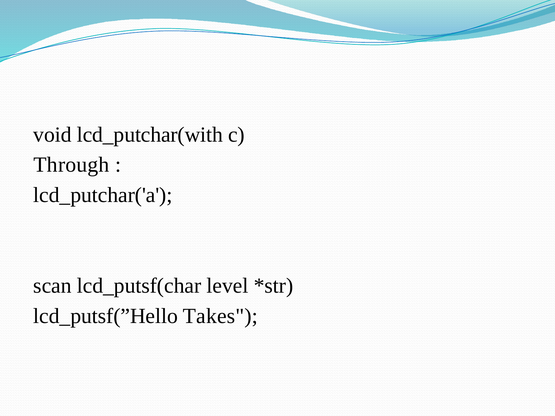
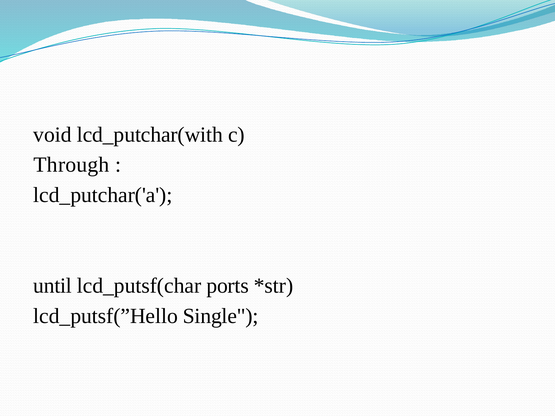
scan: scan -> until
level: level -> ports
Takes: Takes -> Single
